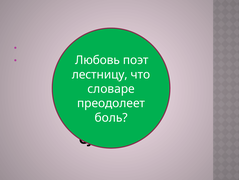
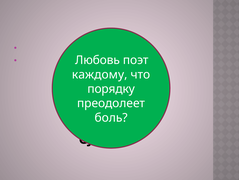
лестницу: лестницу -> каждому
словаре: словаре -> порядку
